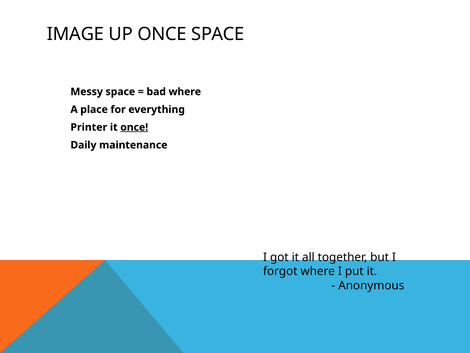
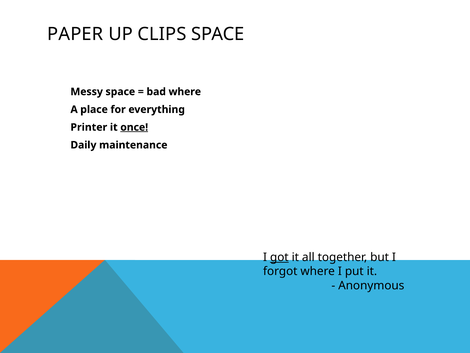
IMAGE: IMAGE -> PAPER
UP ONCE: ONCE -> CLIPS
got underline: none -> present
